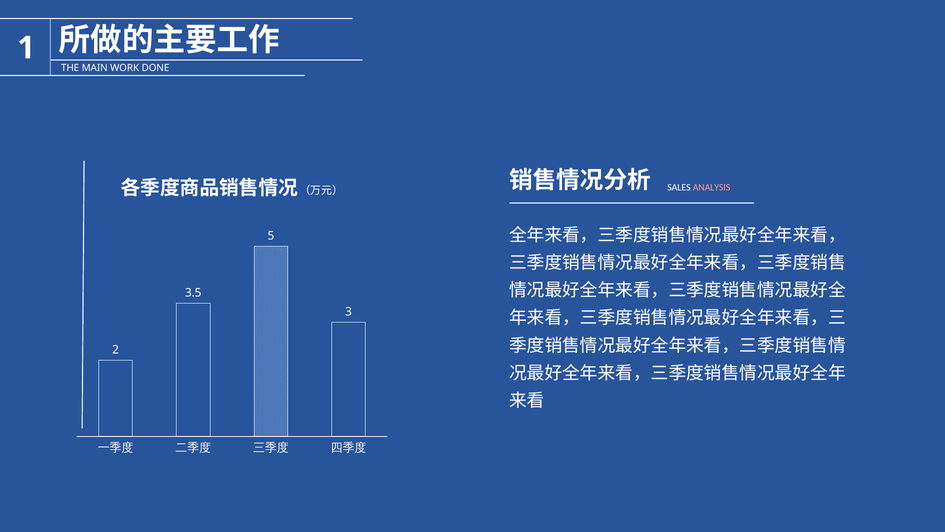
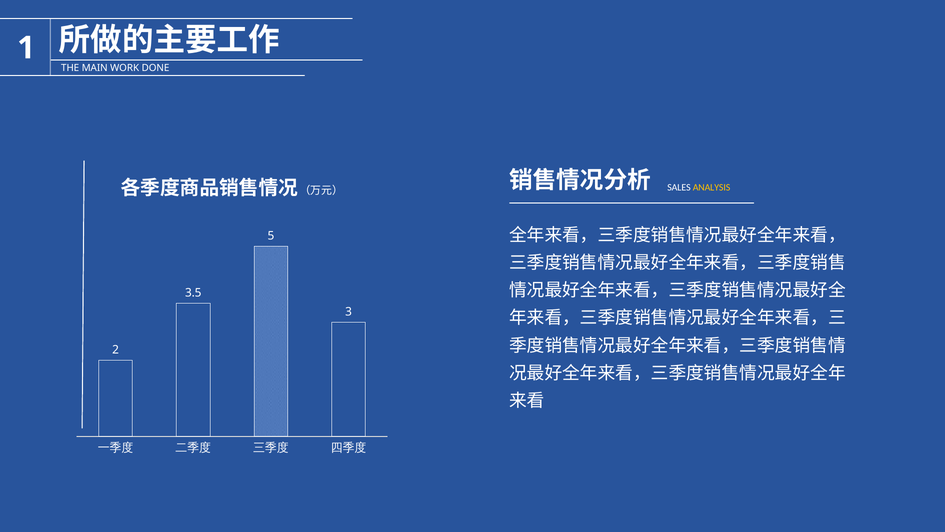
ANALYSIS colour: pink -> yellow
